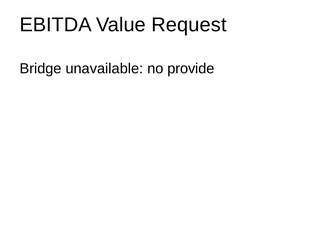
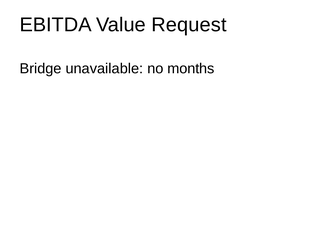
provide: provide -> months
